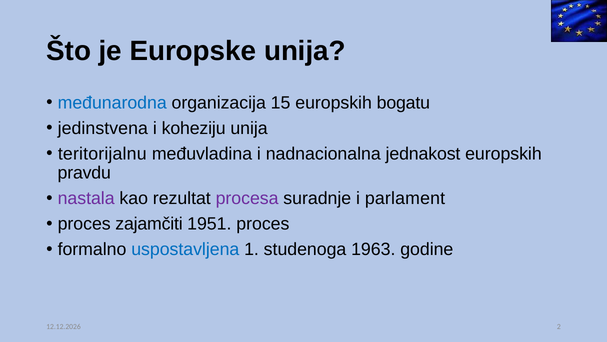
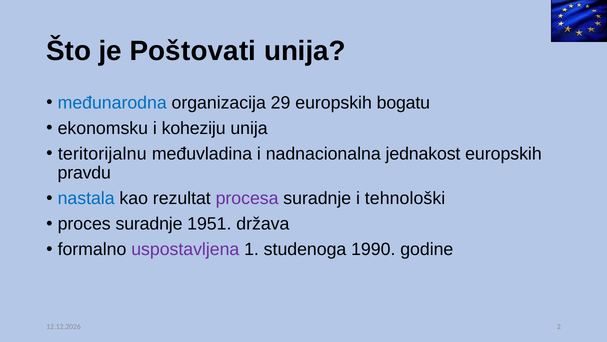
Europske: Europske -> Poštovati
15: 15 -> 29
jedinstvena: jedinstvena -> ekonomsku
nastala colour: purple -> blue
parlament: parlament -> tehnološki
proces zajamčiti: zajamčiti -> suradnje
1951 proces: proces -> država
uspostavljena colour: blue -> purple
1963: 1963 -> 1990
